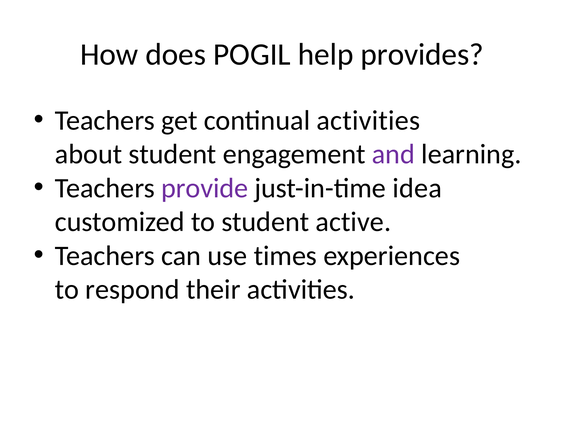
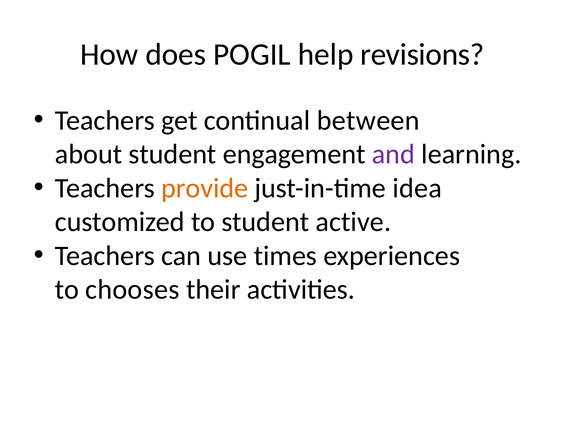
provides: provides -> revisions
continual activities: activities -> between
provide colour: purple -> orange
respond: respond -> chooses
